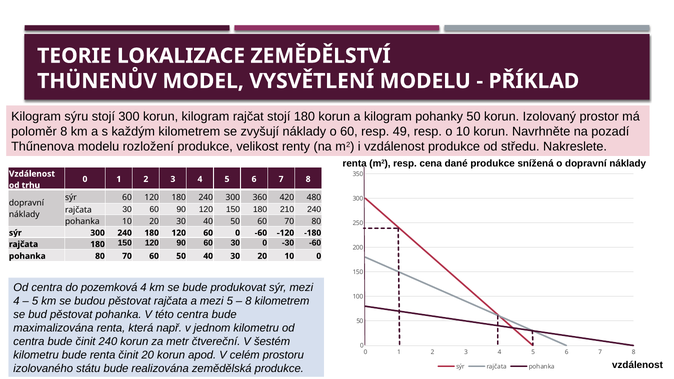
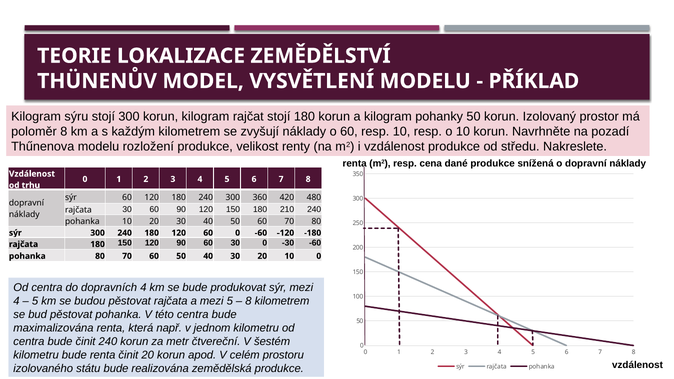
resp 49: 49 -> 10
pozemková: pozemková -> dopravních
